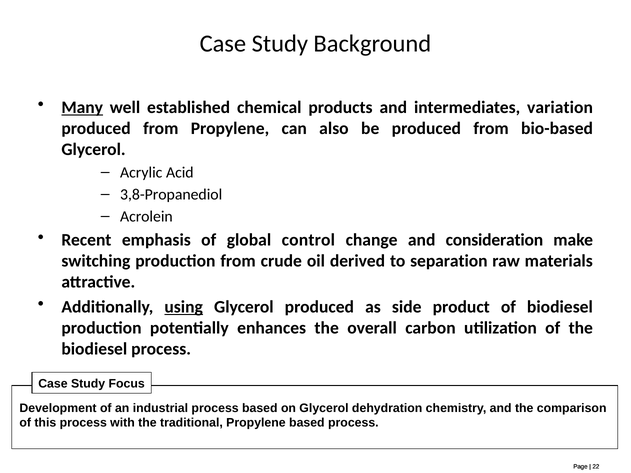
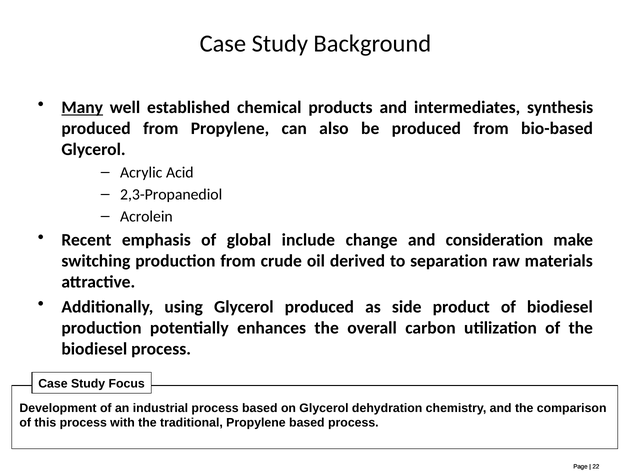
variation: variation -> synthesis
3,8-Propanediol: 3,8-Propanediol -> 2,3-Propanediol
control: control -> include
using underline: present -> none
